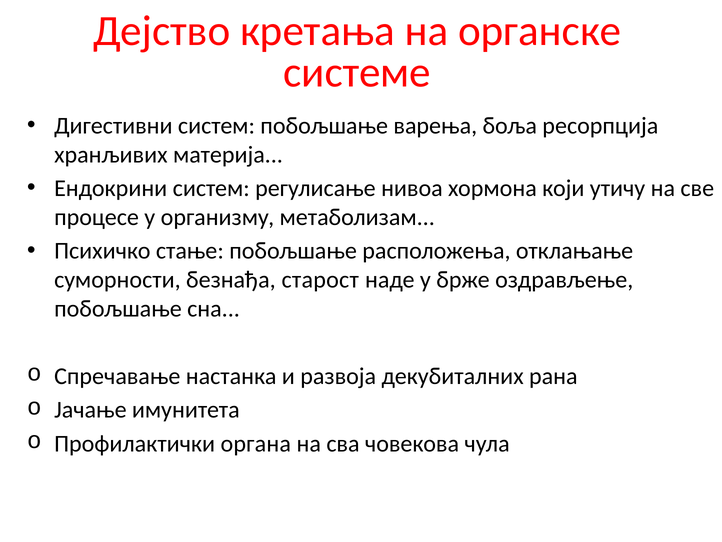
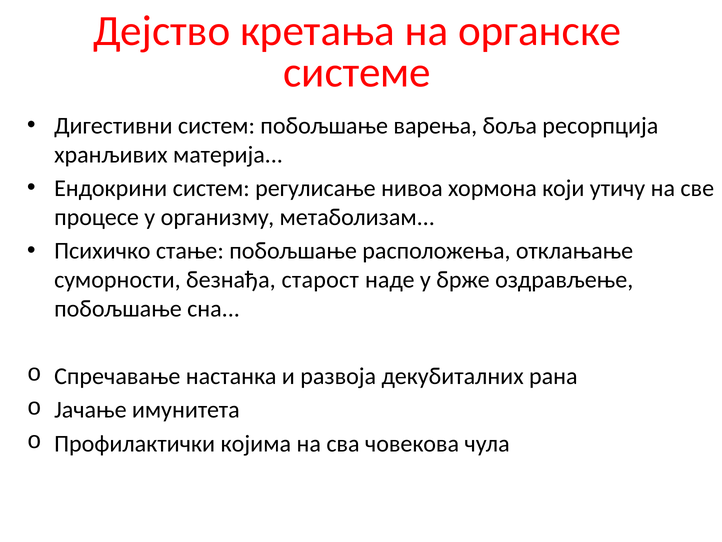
органа: органа -> којима
